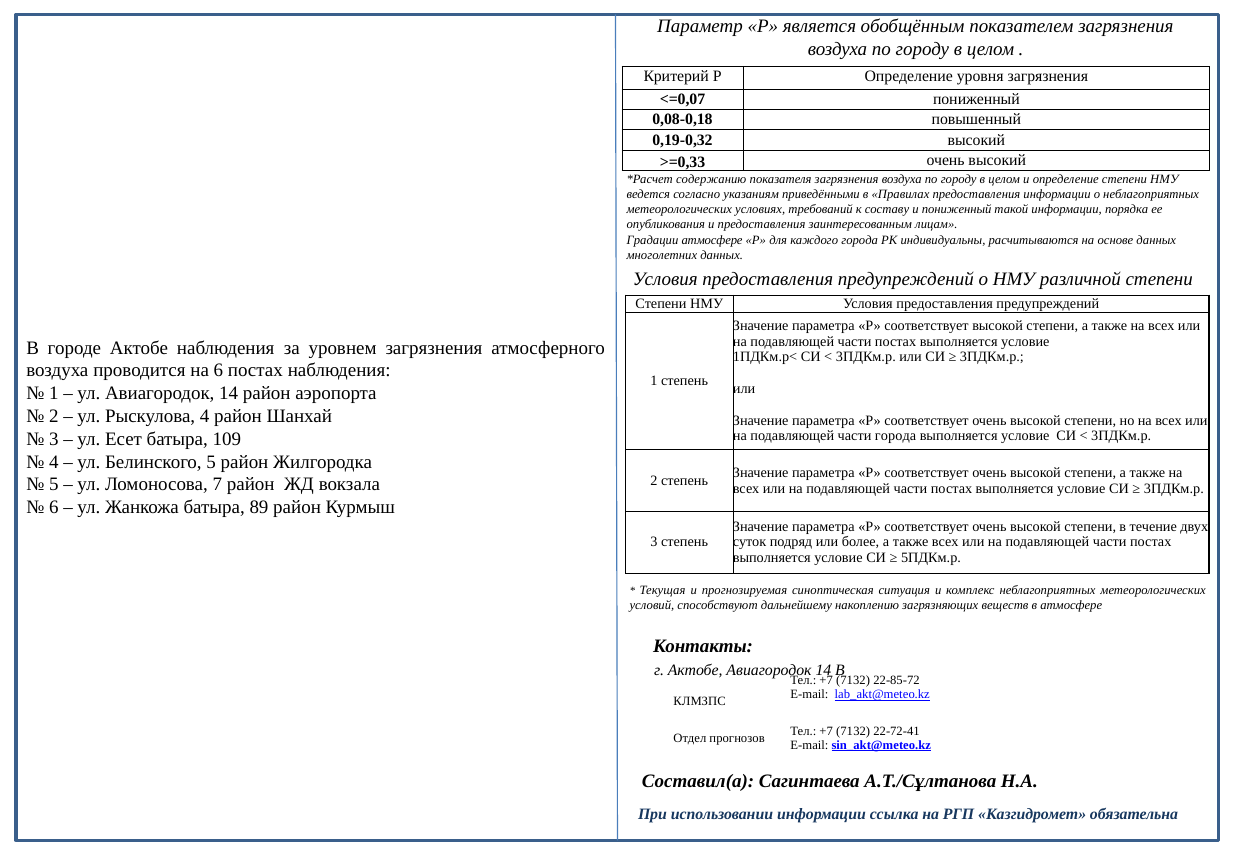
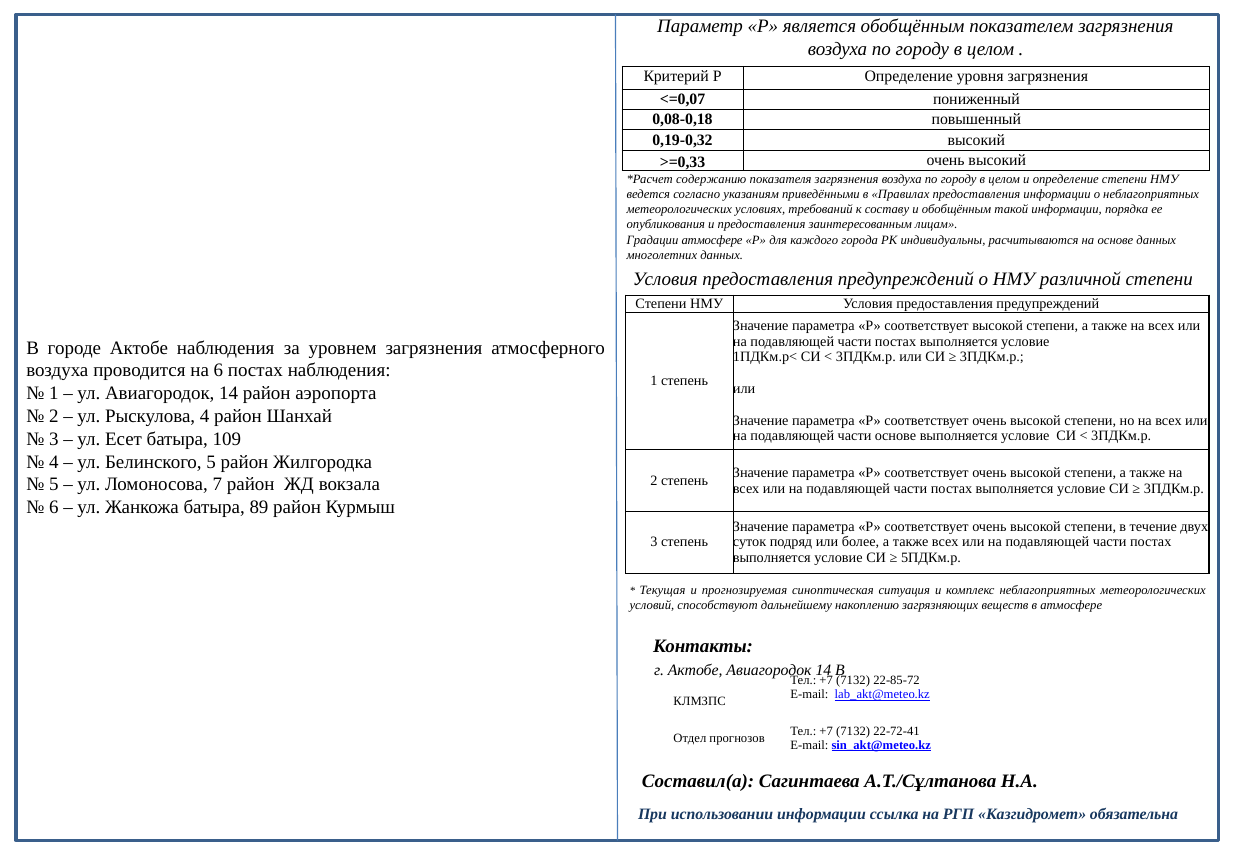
и пониженный: пониженный -> обобщённым
части города: города -> основе
